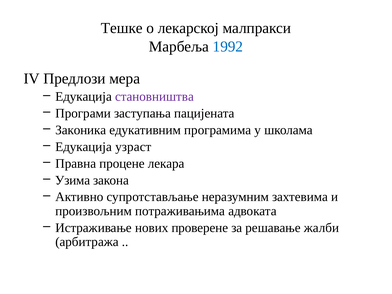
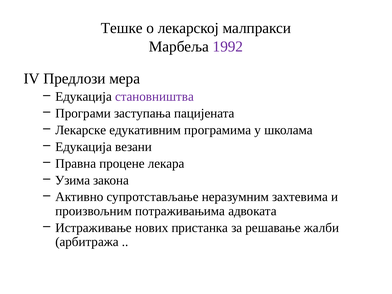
1992 colour: blue -> purple
Законика: Законика -> Лекарске
узраст: узраст -> везани
проверене: проверене -> пристанка
